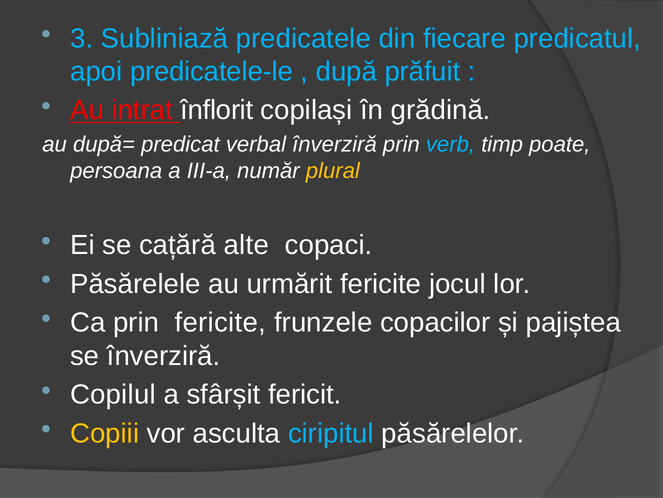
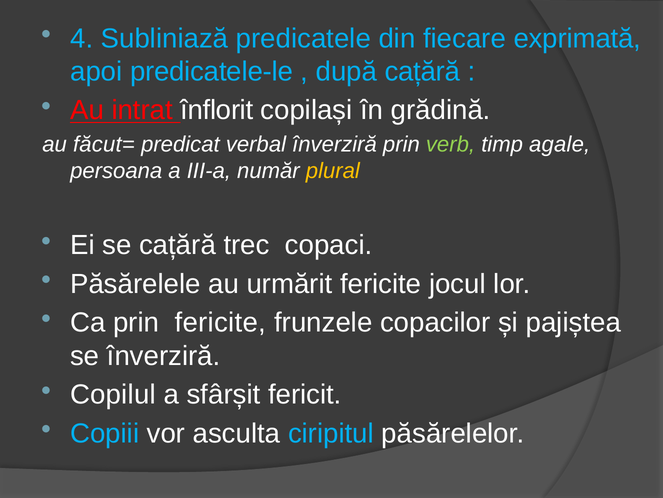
3: 3 -> 4
predicatul: predicatul -> exprimată
după prăfuit: prăfuit -> cațără
după=: după= -> făcut=
verb colour: light blue -> light green
poate: poate -> agale
alte: alte -> trec
Copiii colour: yellow -> light blue
